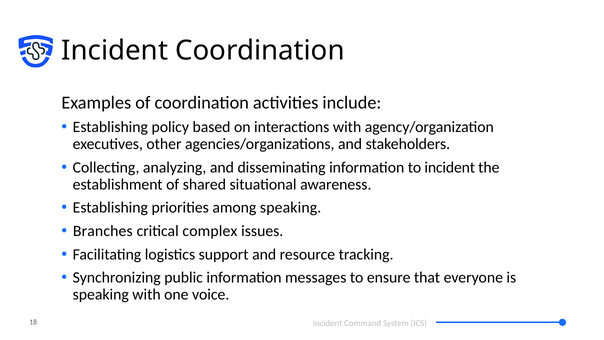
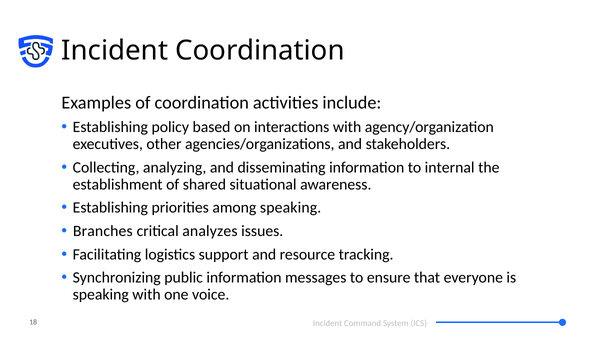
to incident: incident -> internal
complex: complex -> analyzes
